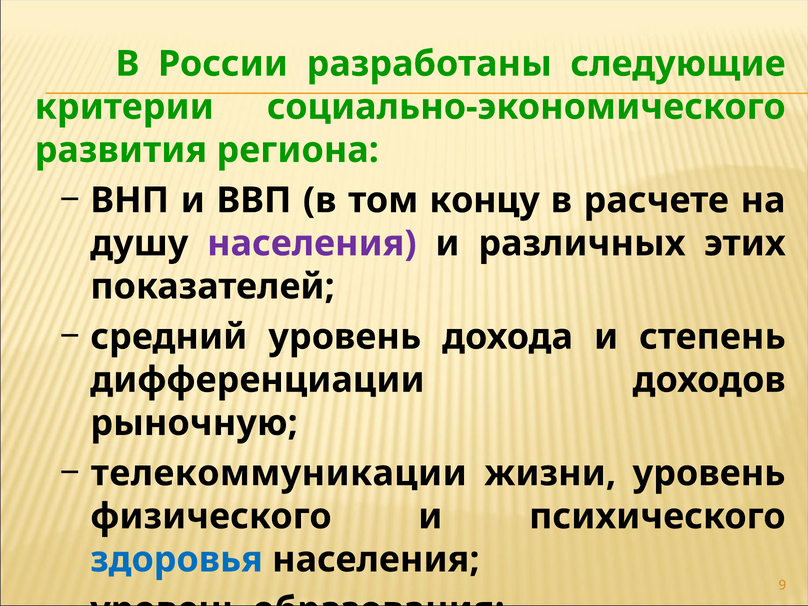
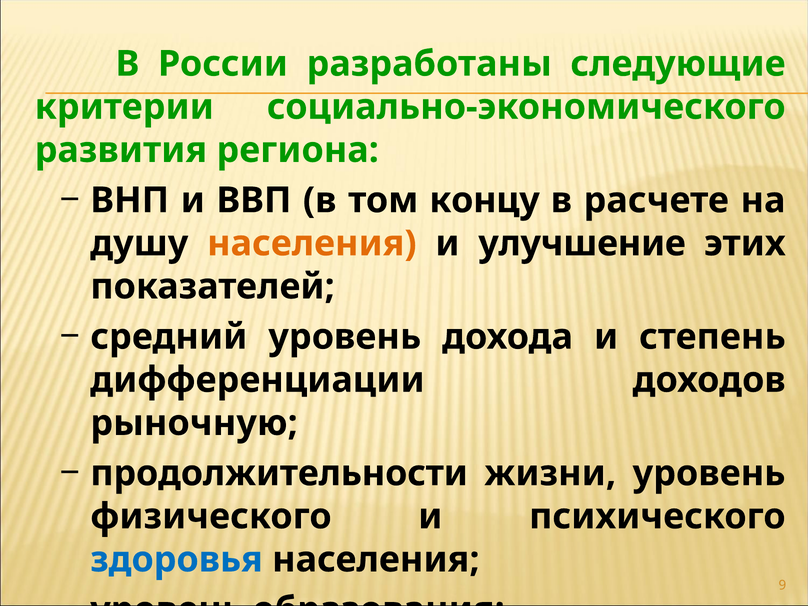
населения at (312, 243) colour: purple -> orange
различных: различных -> улучшение
телекоммуникации: телекоммуникации -> продолжительности
